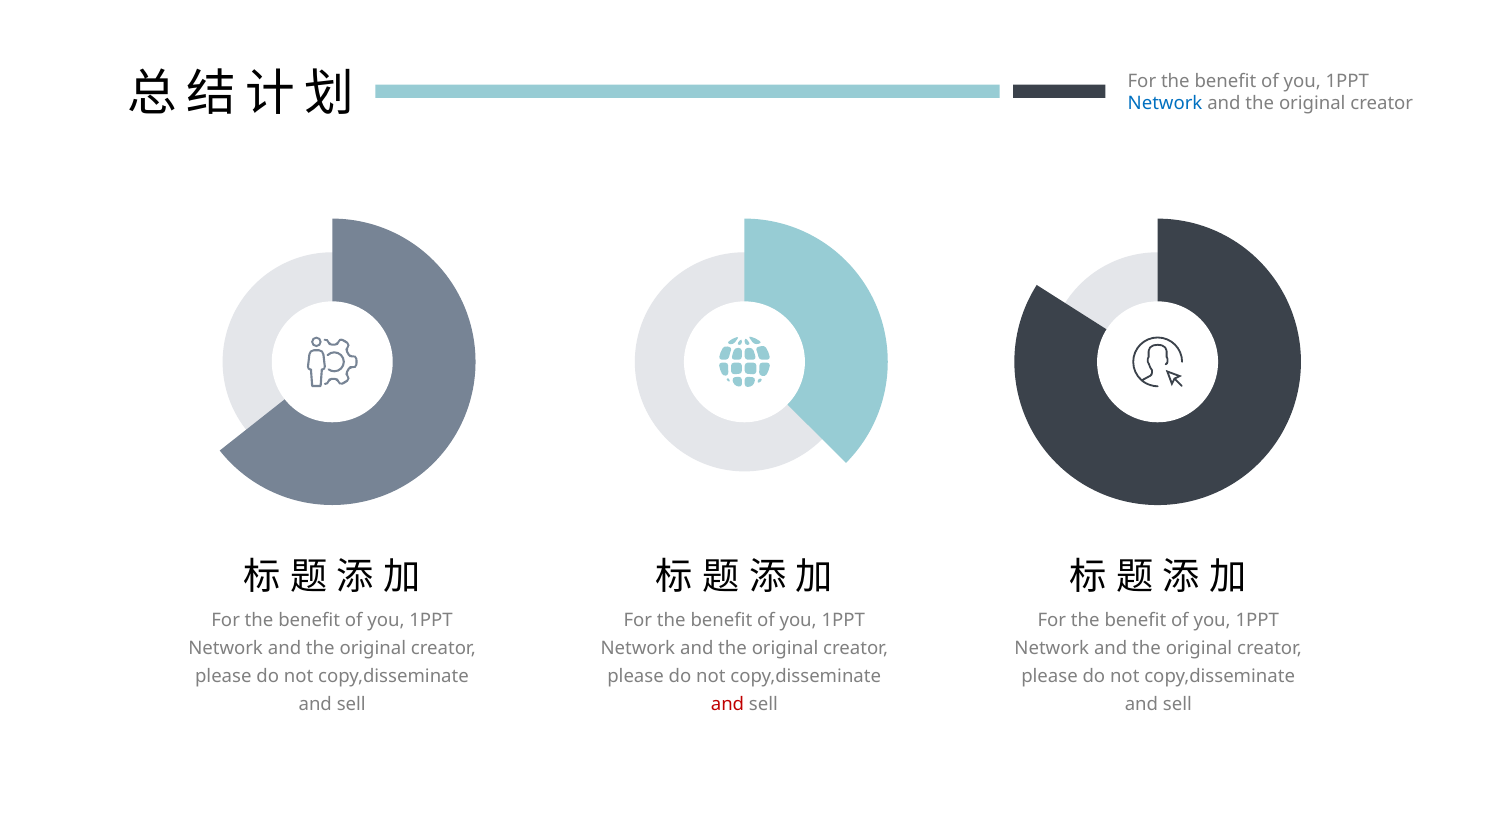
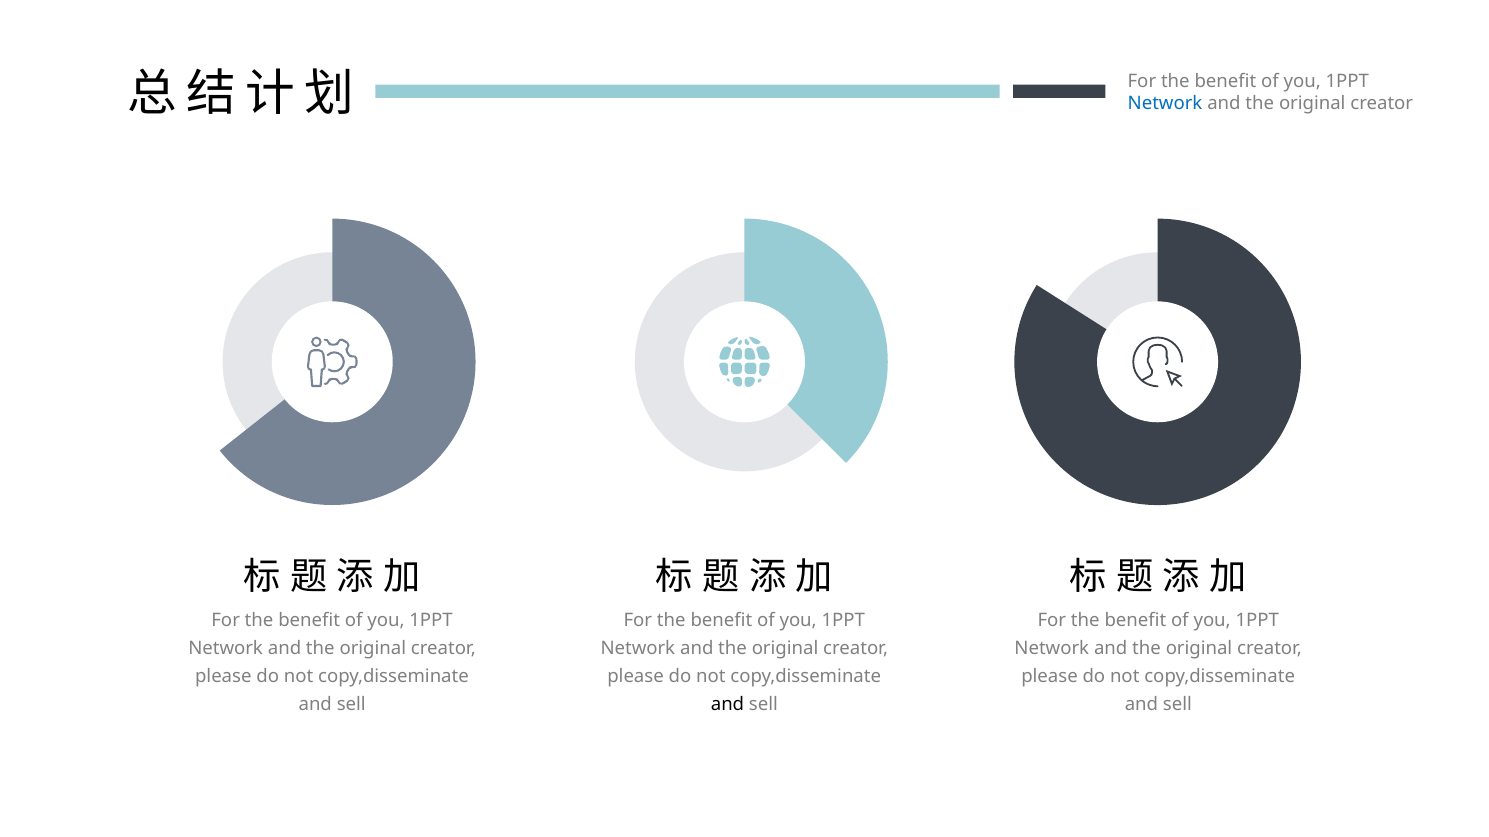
and at (728, 705) colour: red -> black
